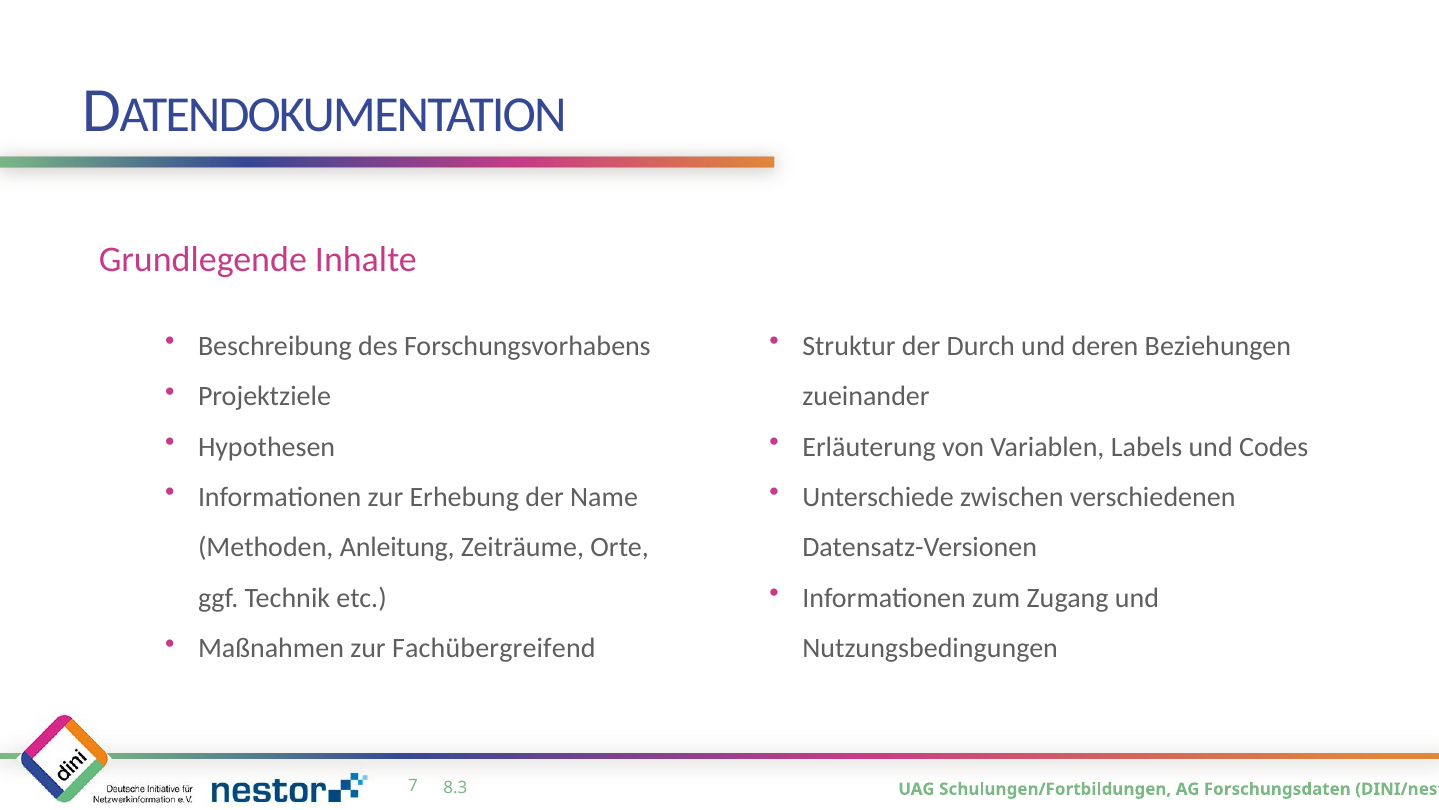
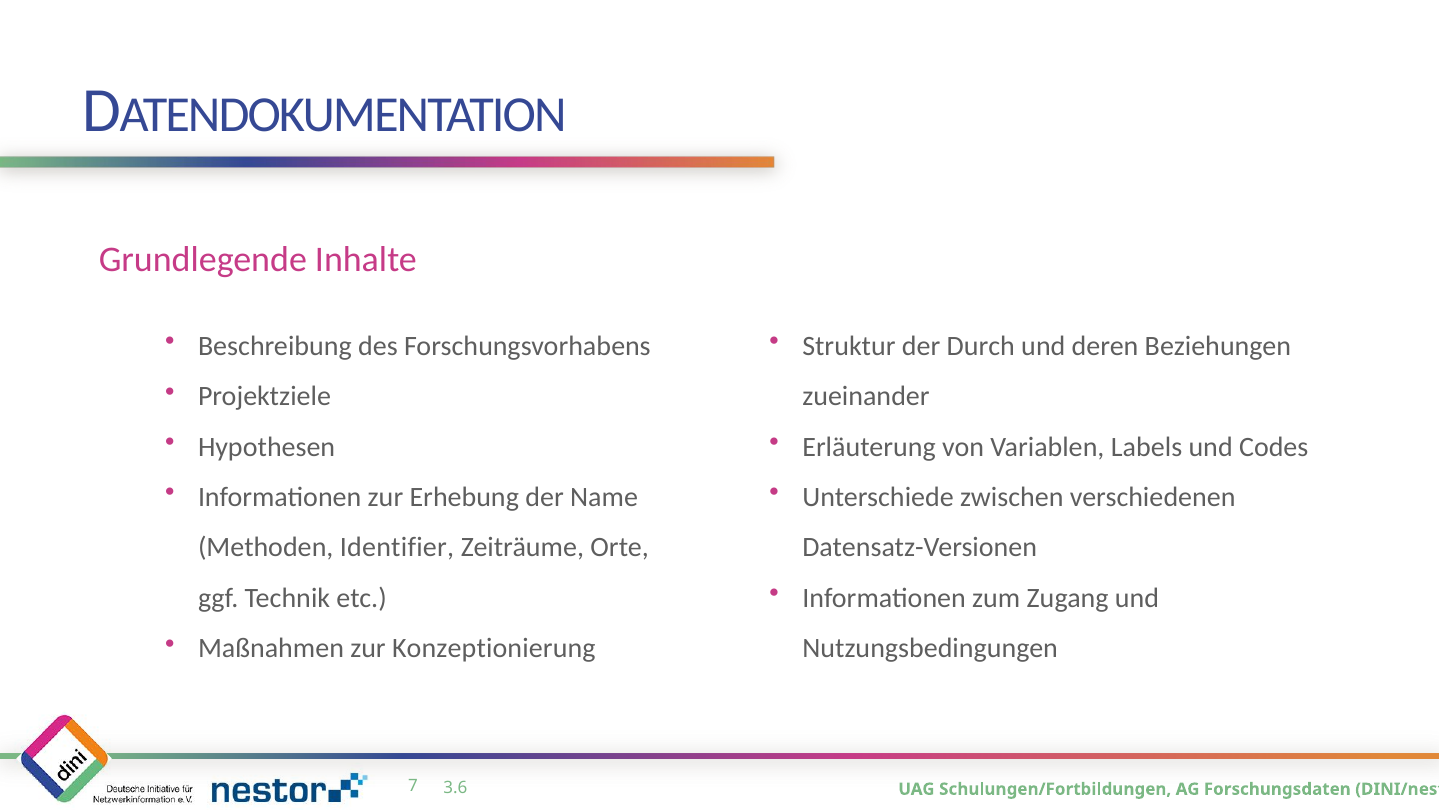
Anleitung: Anleitung -> Identifier
Fachübergreifend: Fachübergreifend -> Konzeptionierung
8.3: 8.3 -> 3.6
